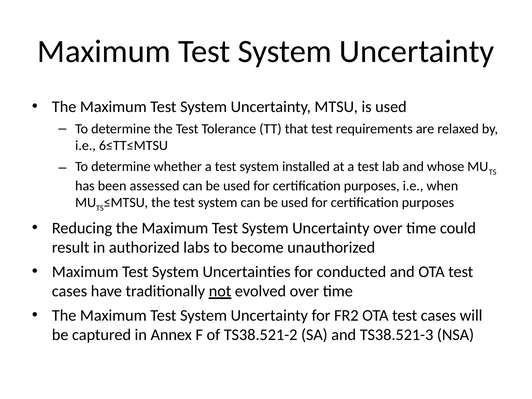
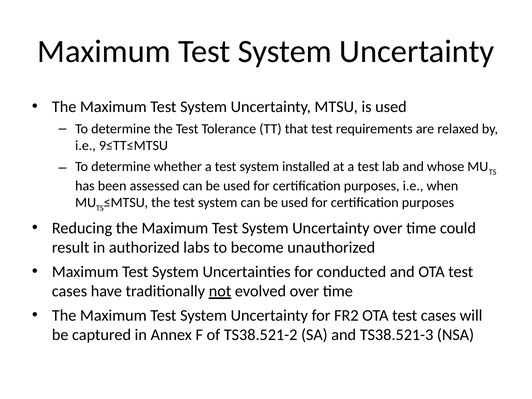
6≤TT≤MTSU: 6≤TT≤MTSU -> 9≤TT≤MTSU
